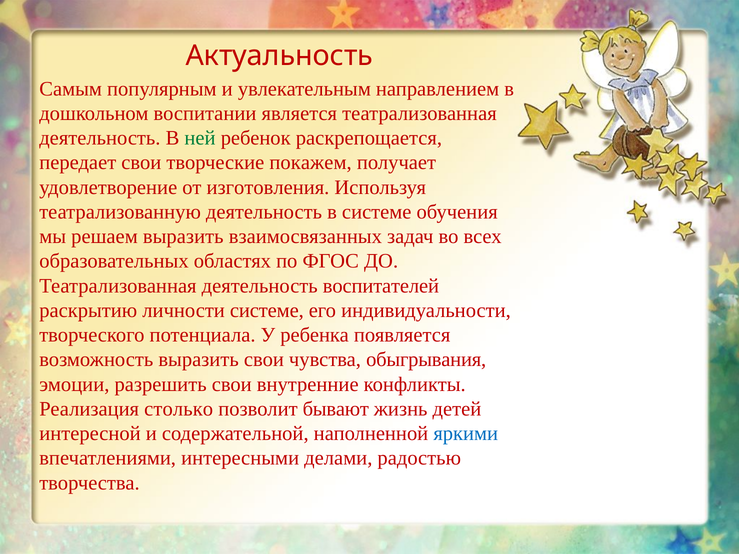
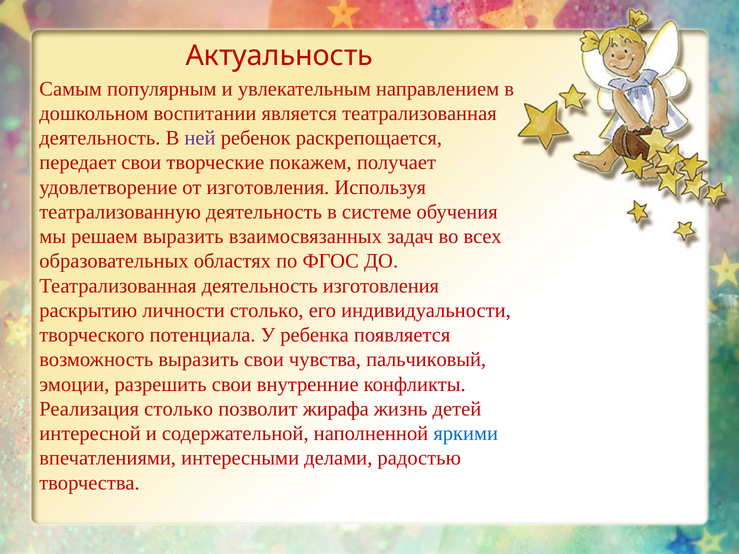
ней colour: green -> purple
деятельность воспитателей: воспитателей -> изготовления
личности системе: системе -> столько
обыгрывания: обыгрывания -> пальчиковый
бывают: бывают -> жирафа
